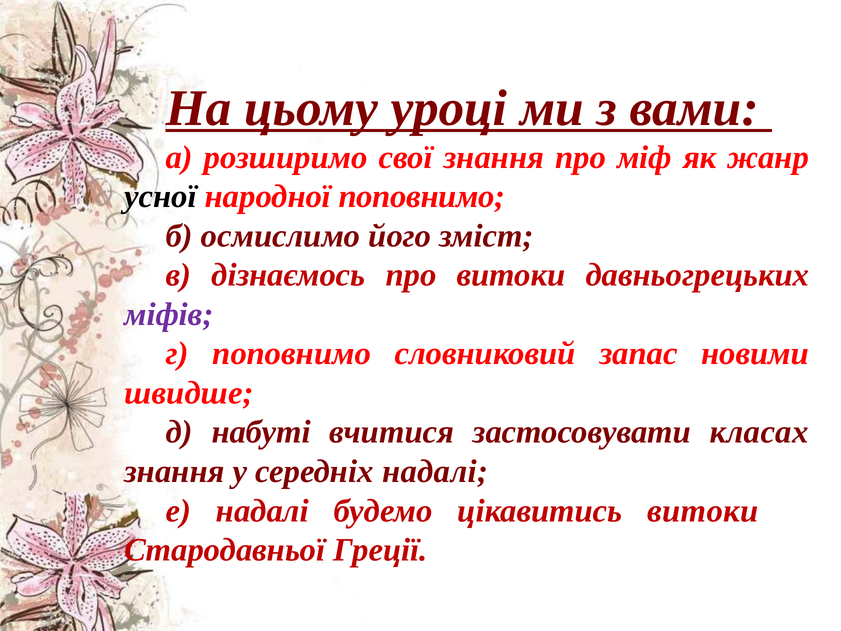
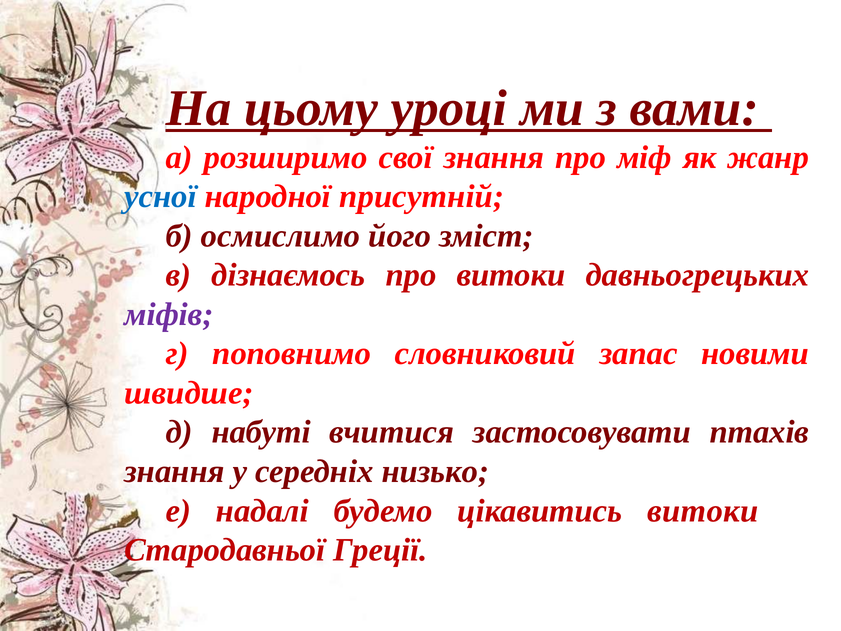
усної colour: black -> blue
народної поповнимо: поповнимо -> присутній
класах: класах -> птахів
середніх надалі: надалі -> низько
